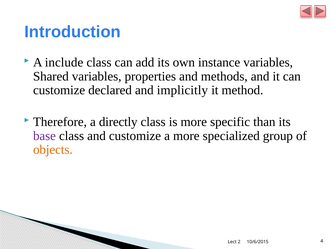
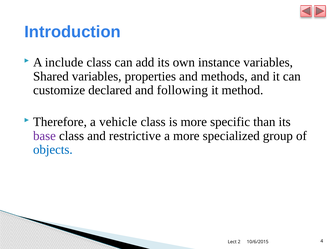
implicitly: implicitly -> following
directly: directly -> vehicle
and customize: customize -> restrictive
objects colour: orange -> blue
